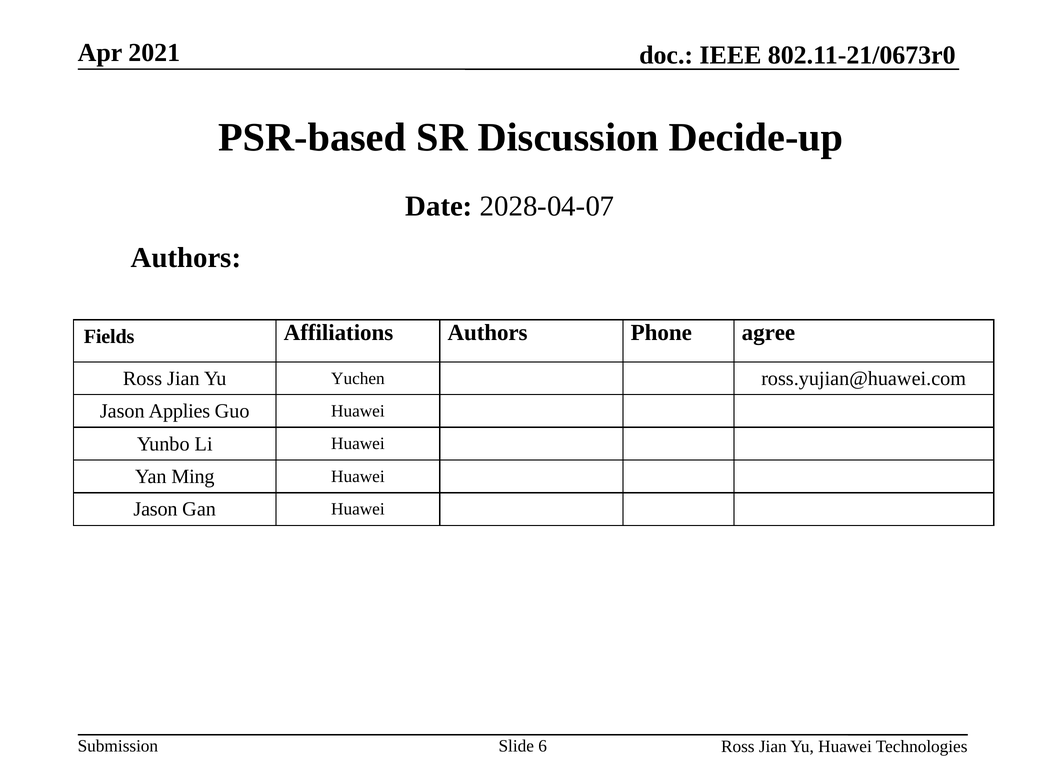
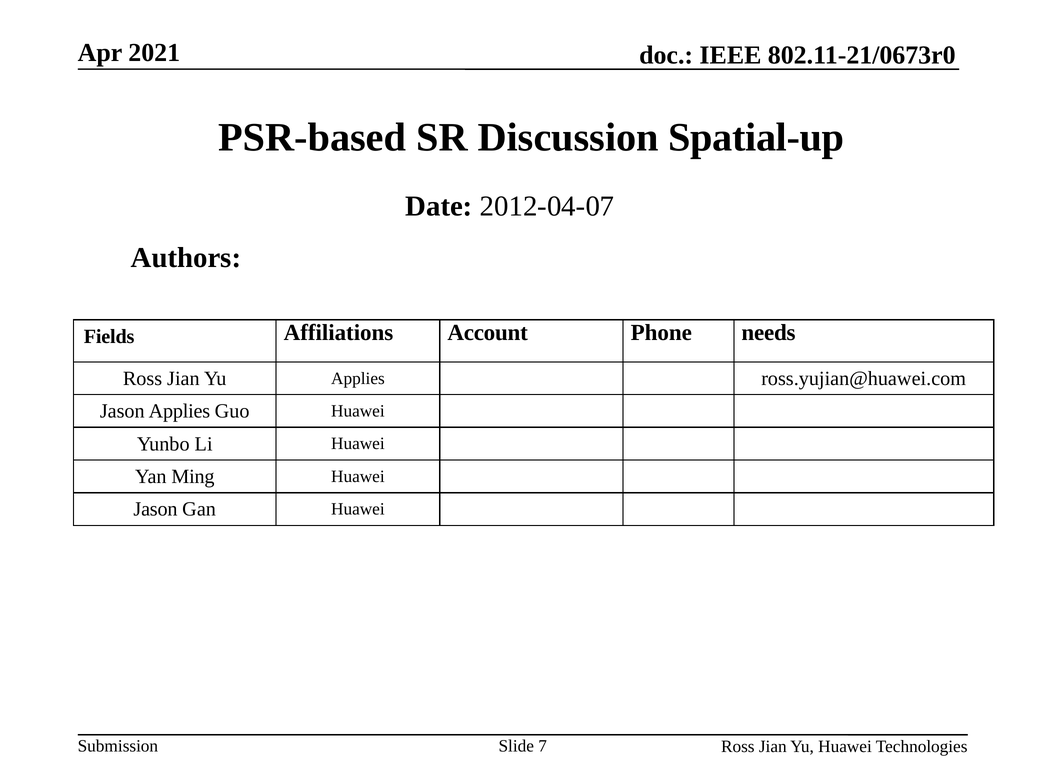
Decide-up: Decide-up -> Spatial-up
2028-04-07: 2028-04-07 -> 2012-04-07
Affiliations Authors: Authors -> Account
agree: agree -> needs
Yu Yuchen: Yuchen -> Applies
6: 6 -> 7
